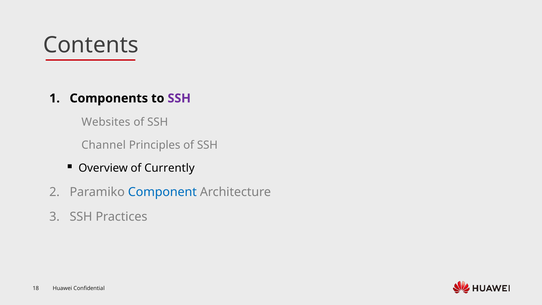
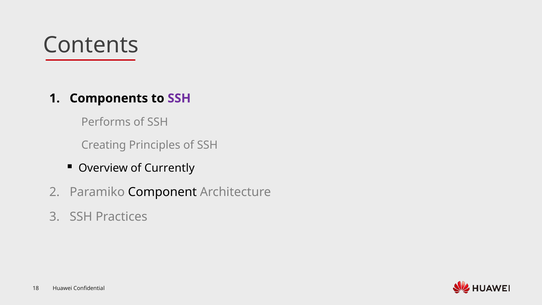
Websites: Websites -> Performs
Channel: Channel -> Creating
Component colour: blue -> black
